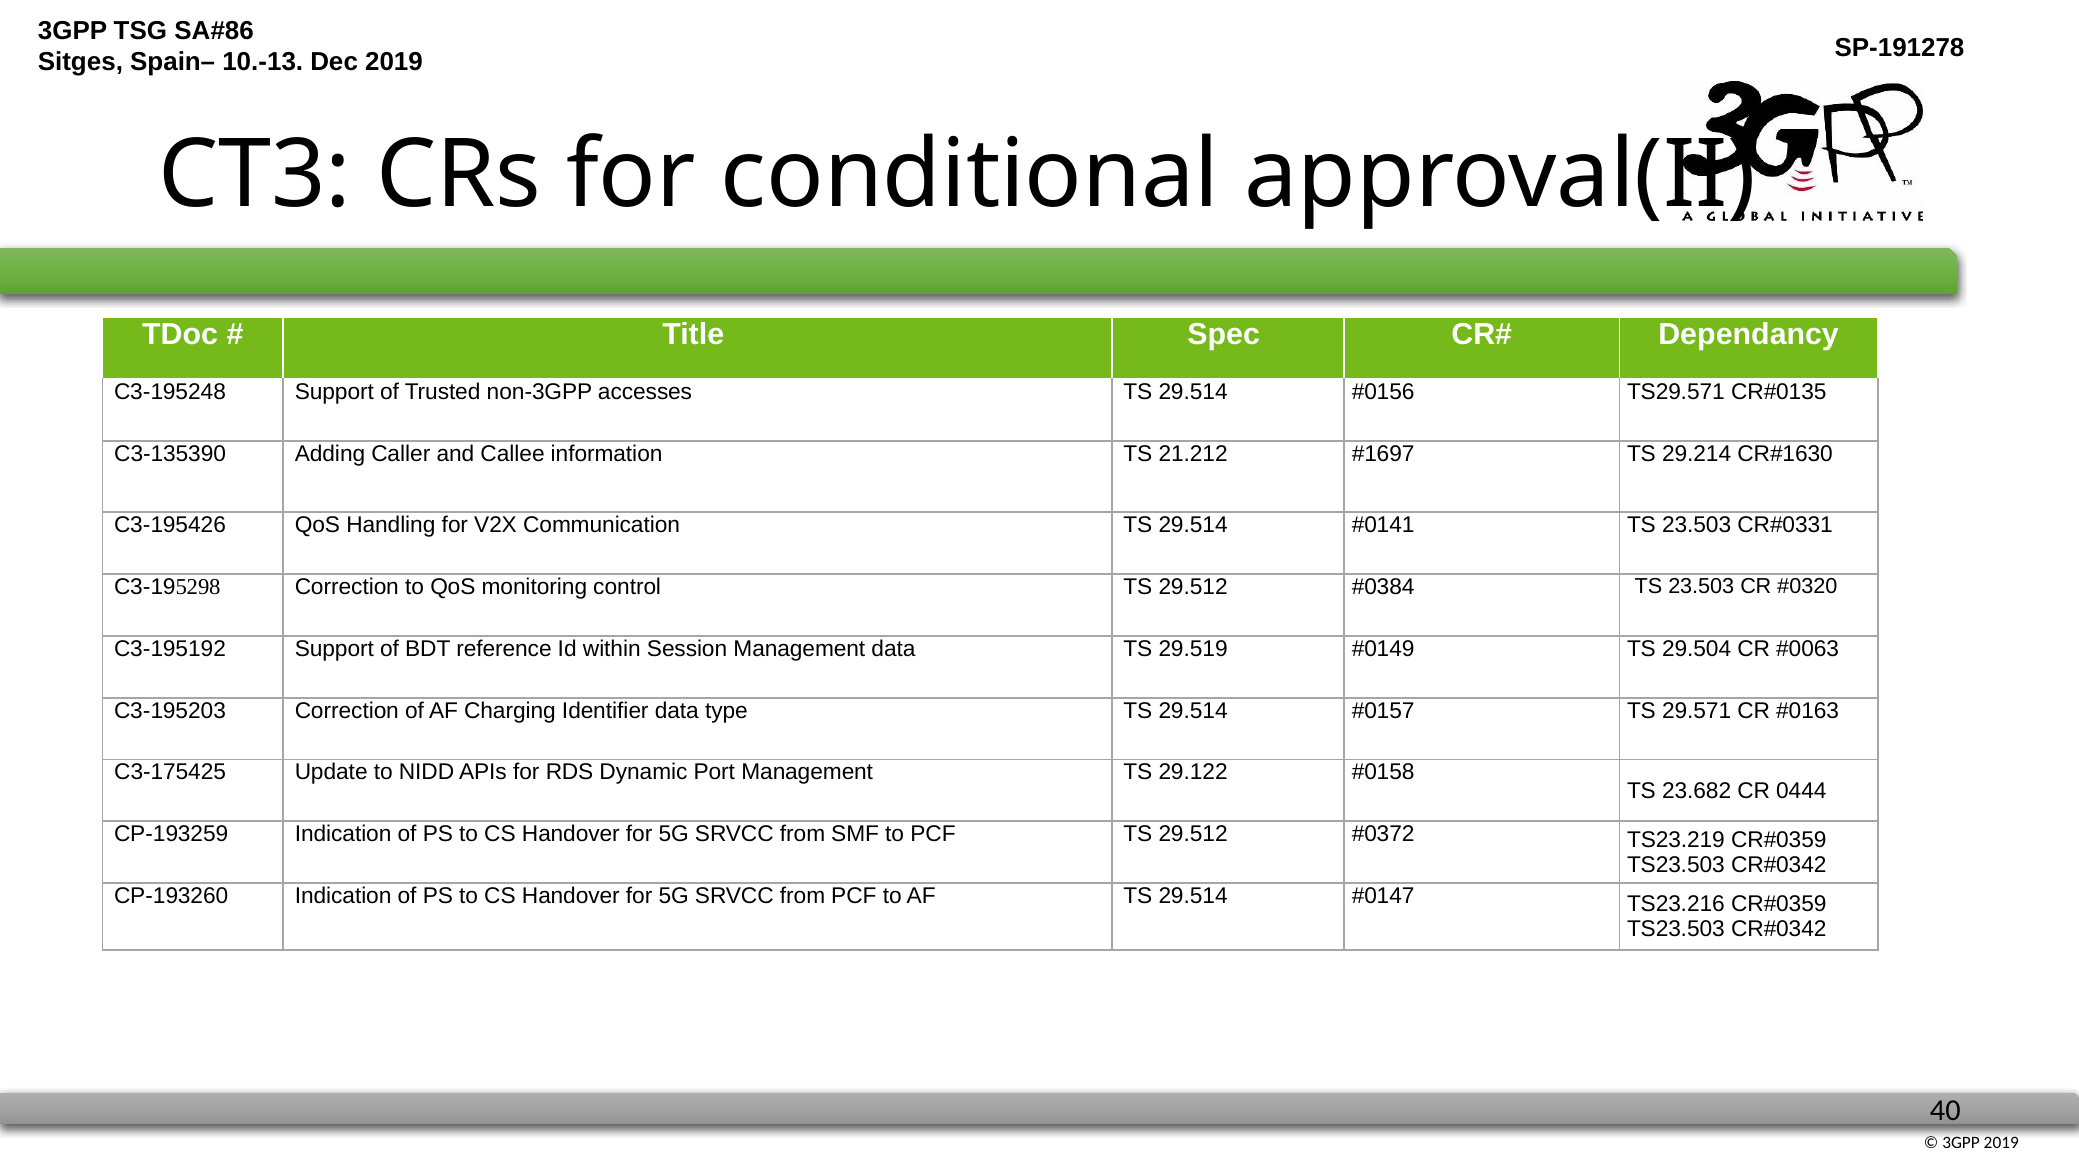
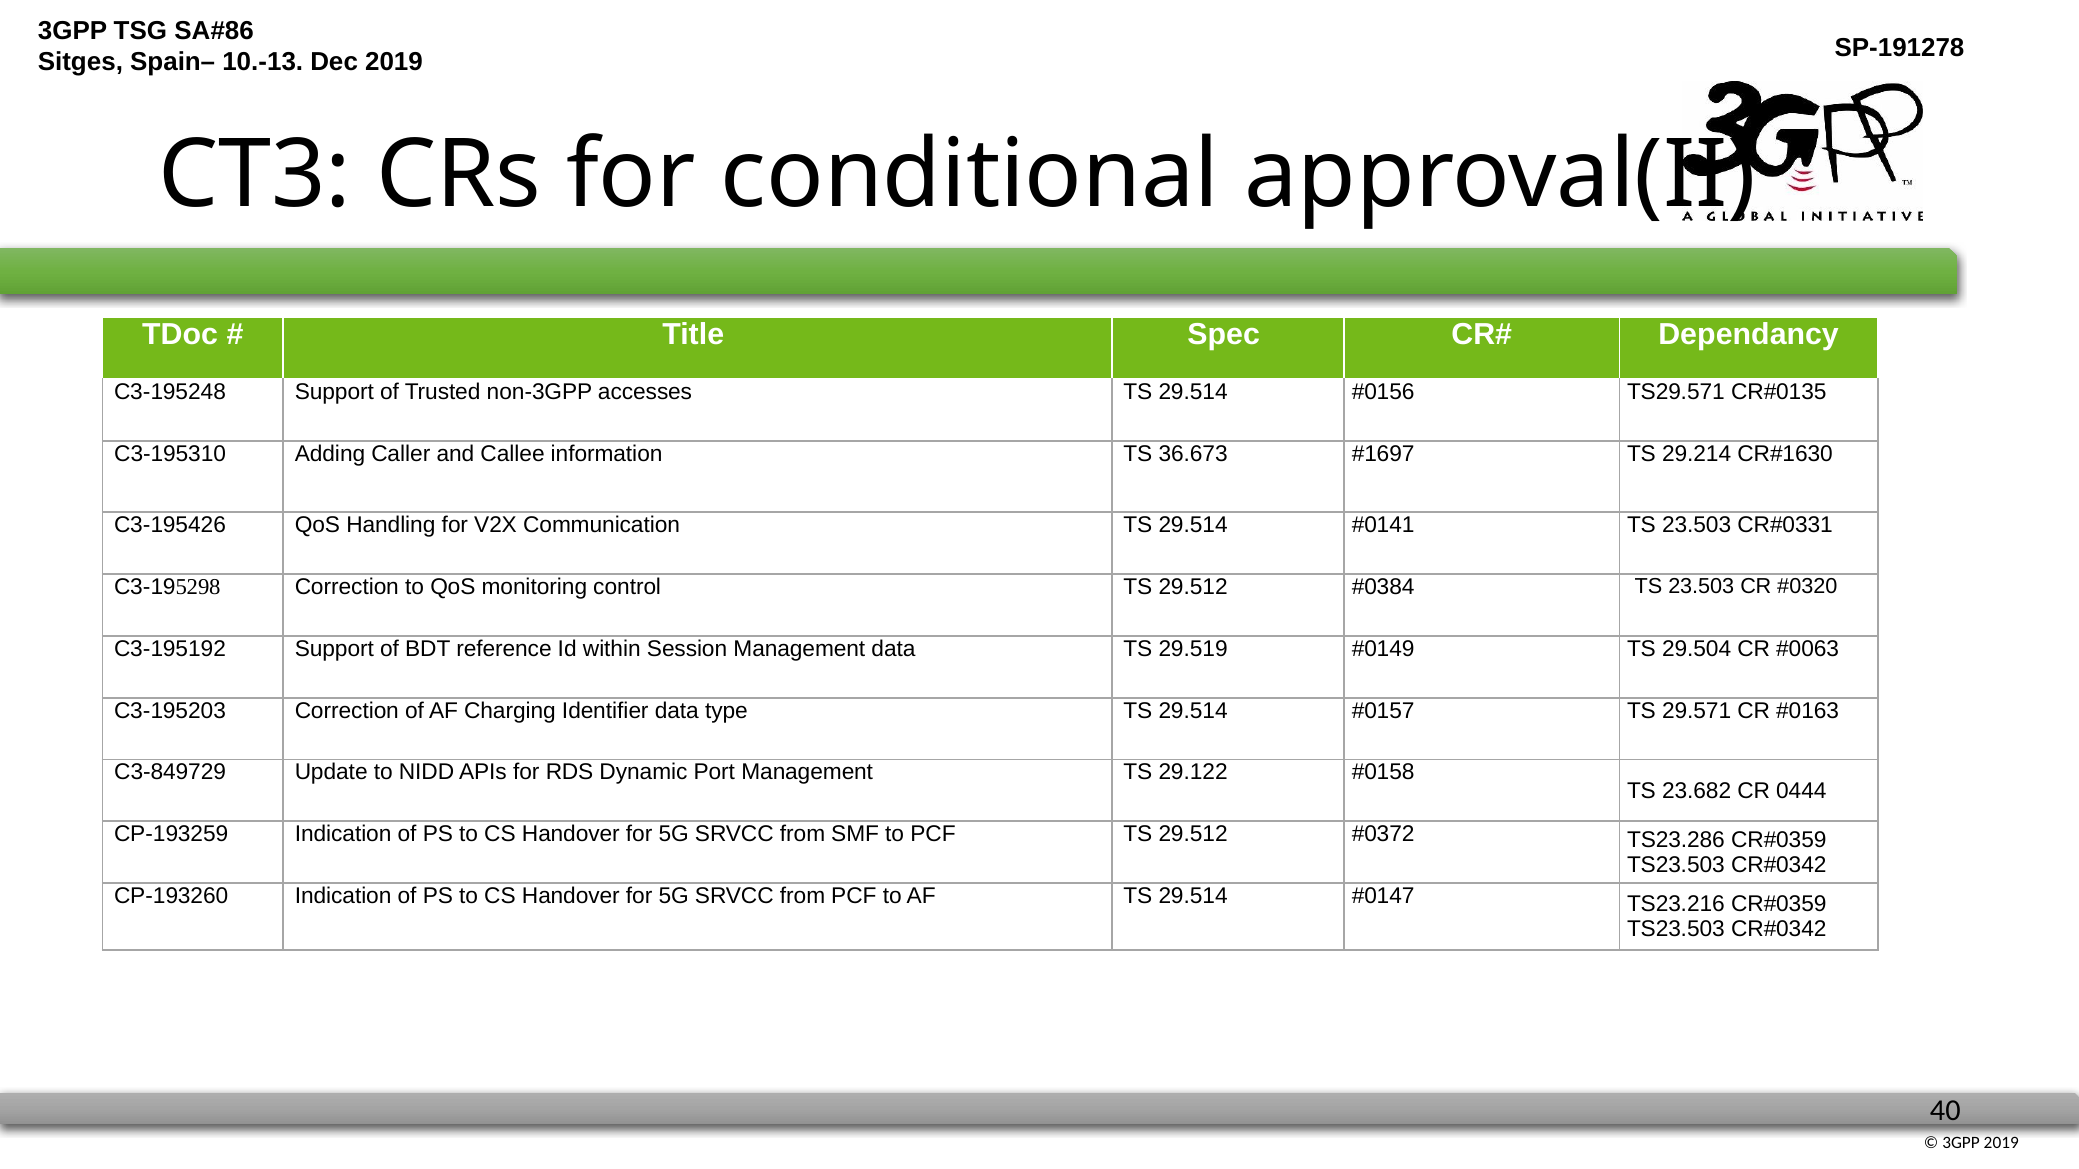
C3-135390: C3-135390 -> C3-195310
21.212: 21.212 -> 36.673
C3-175425: C3-175425 -> C3-849729
TS23.219: TS23.219 -> TS23.286
